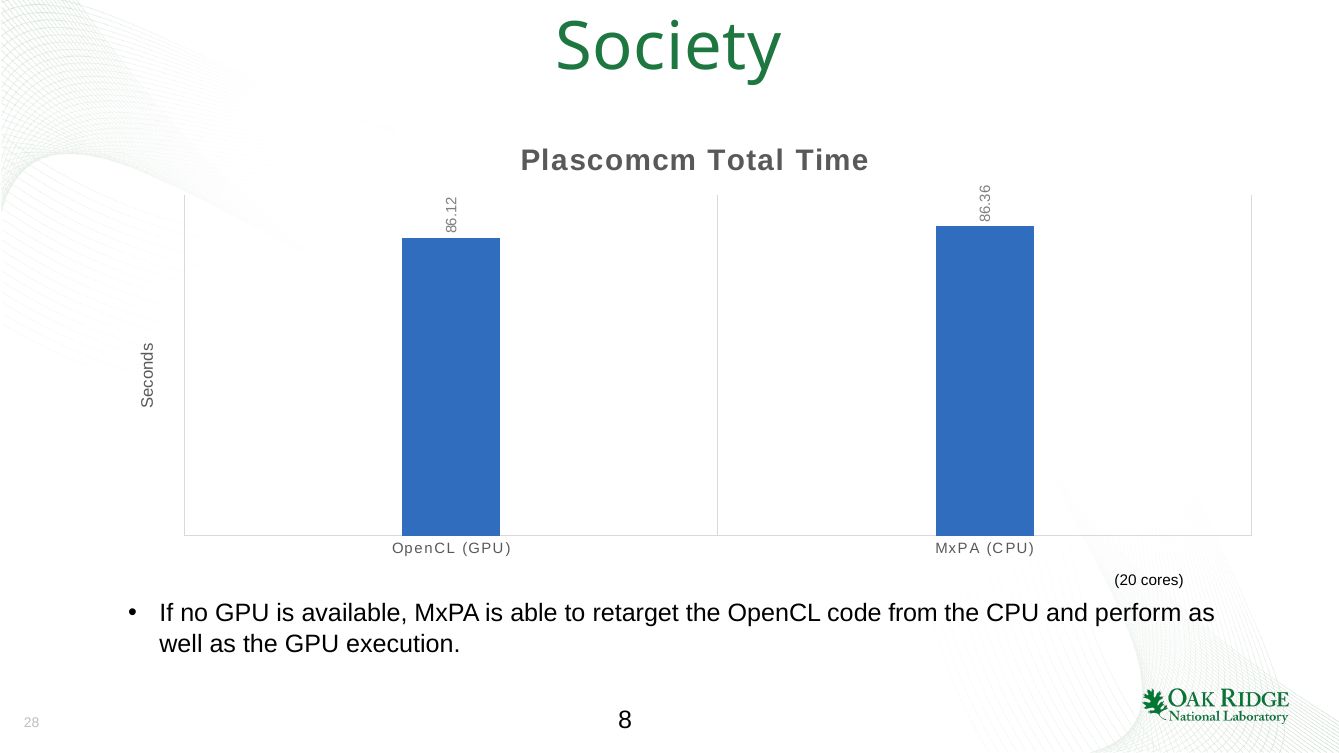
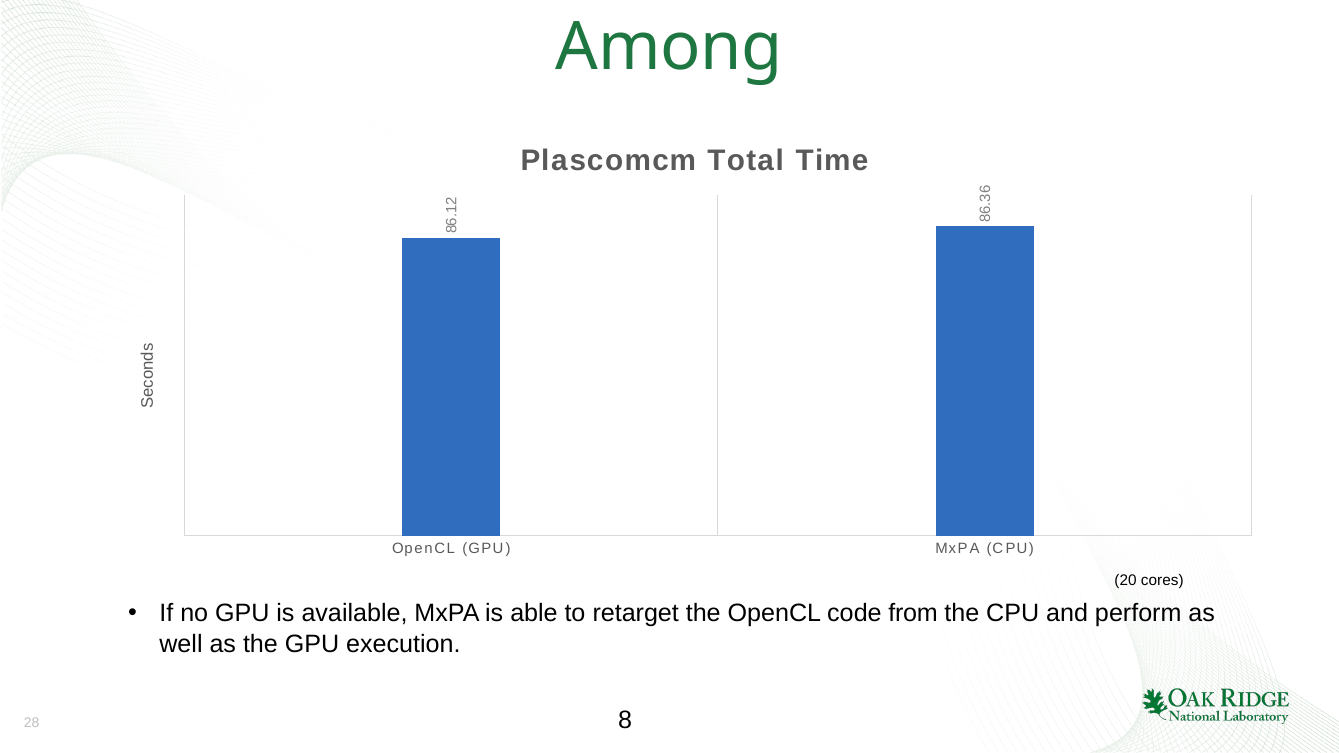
Society: Society -> Among
